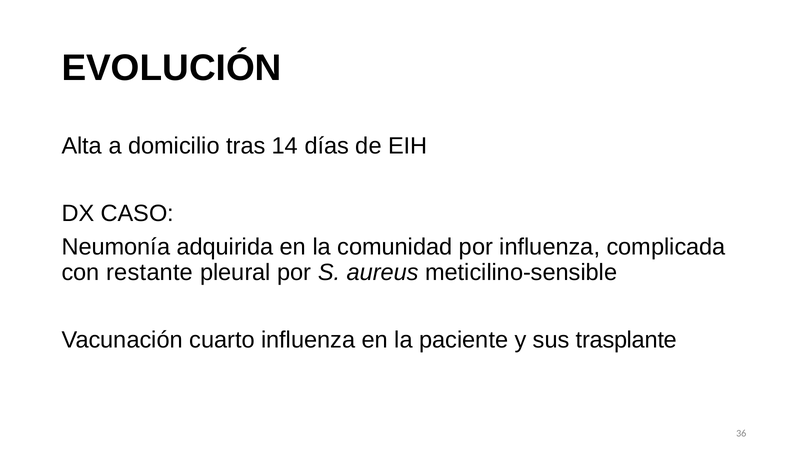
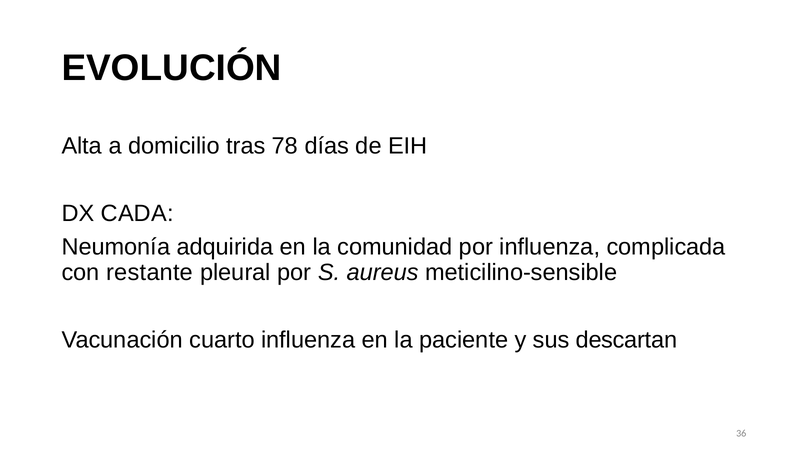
14: 14 -> 78
CASO: CASO -> CADA
trasplante: trasplante -> descartan
